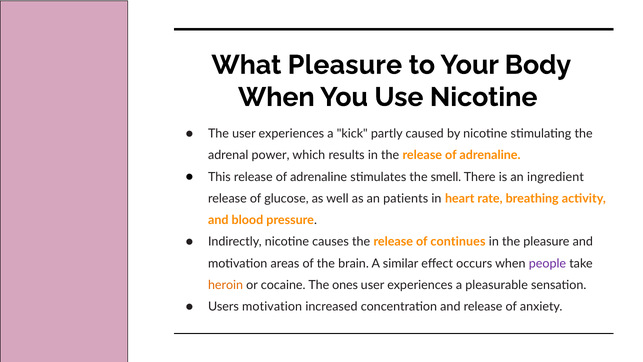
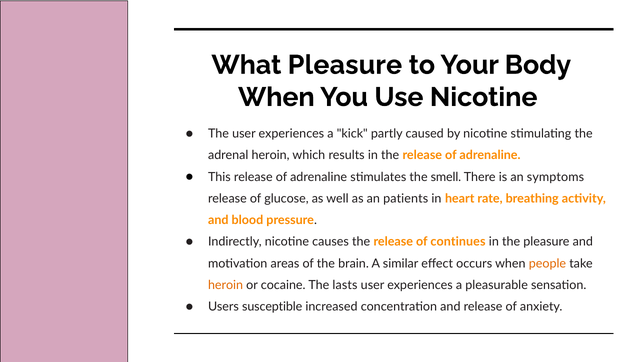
adrenal power: power -> heroin
ingredient: ingredient -> symptoms
people colour: purple -> orange
ones: ones -> lasts
Users motivation: motivation -> susceptible
